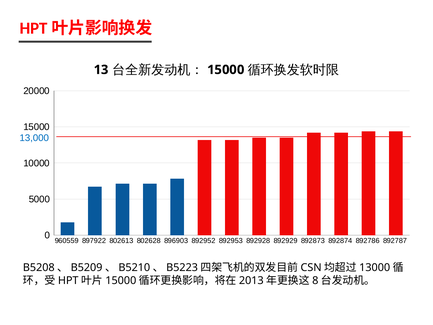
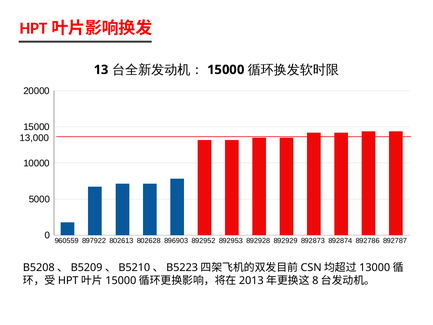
13,000 colour: blue -> black
